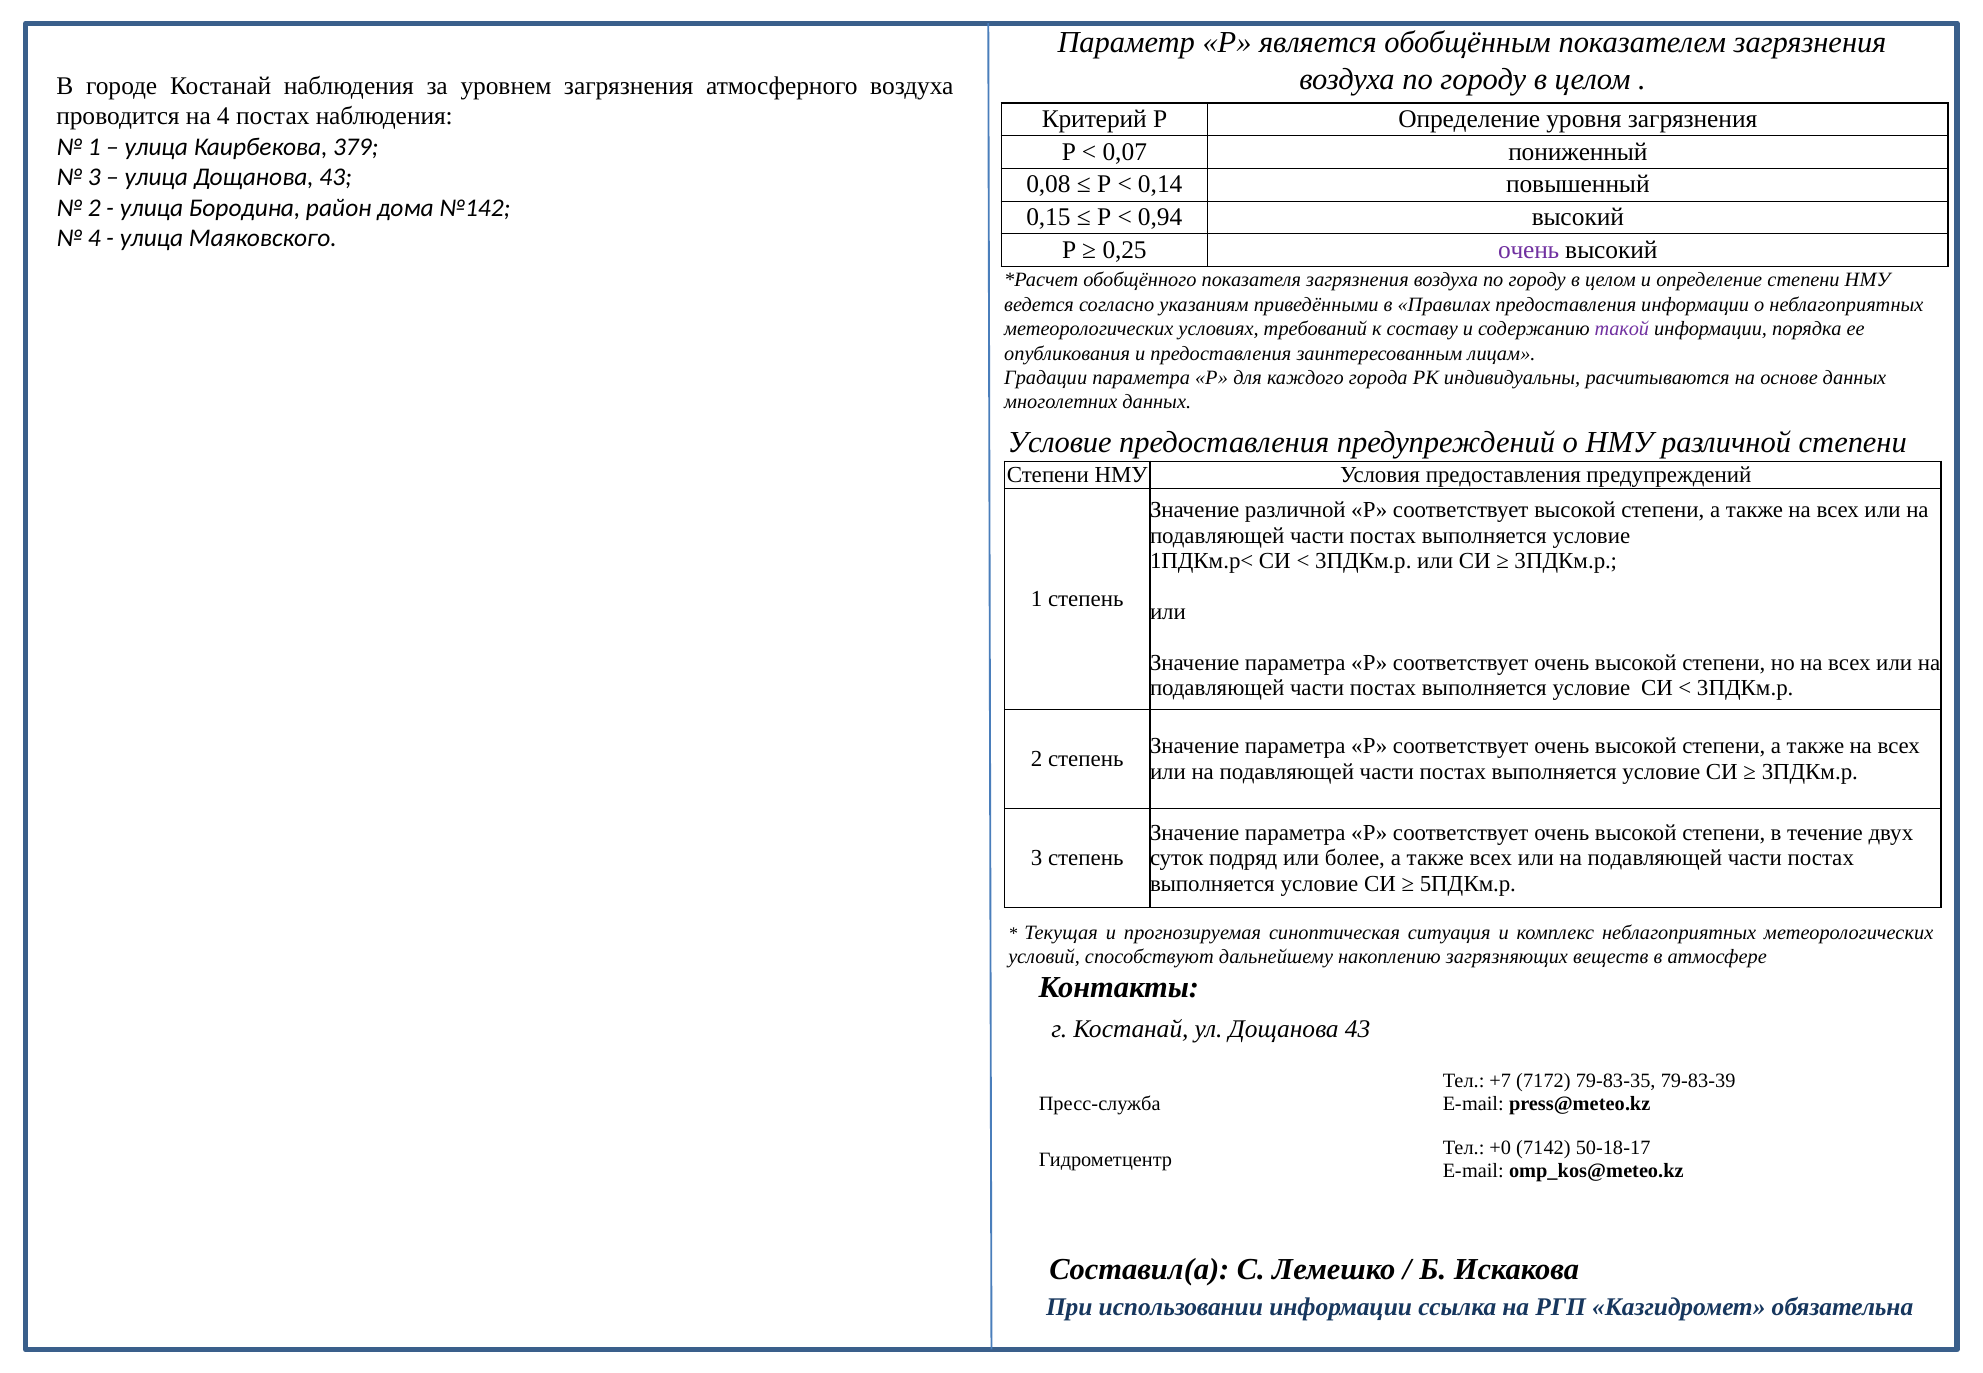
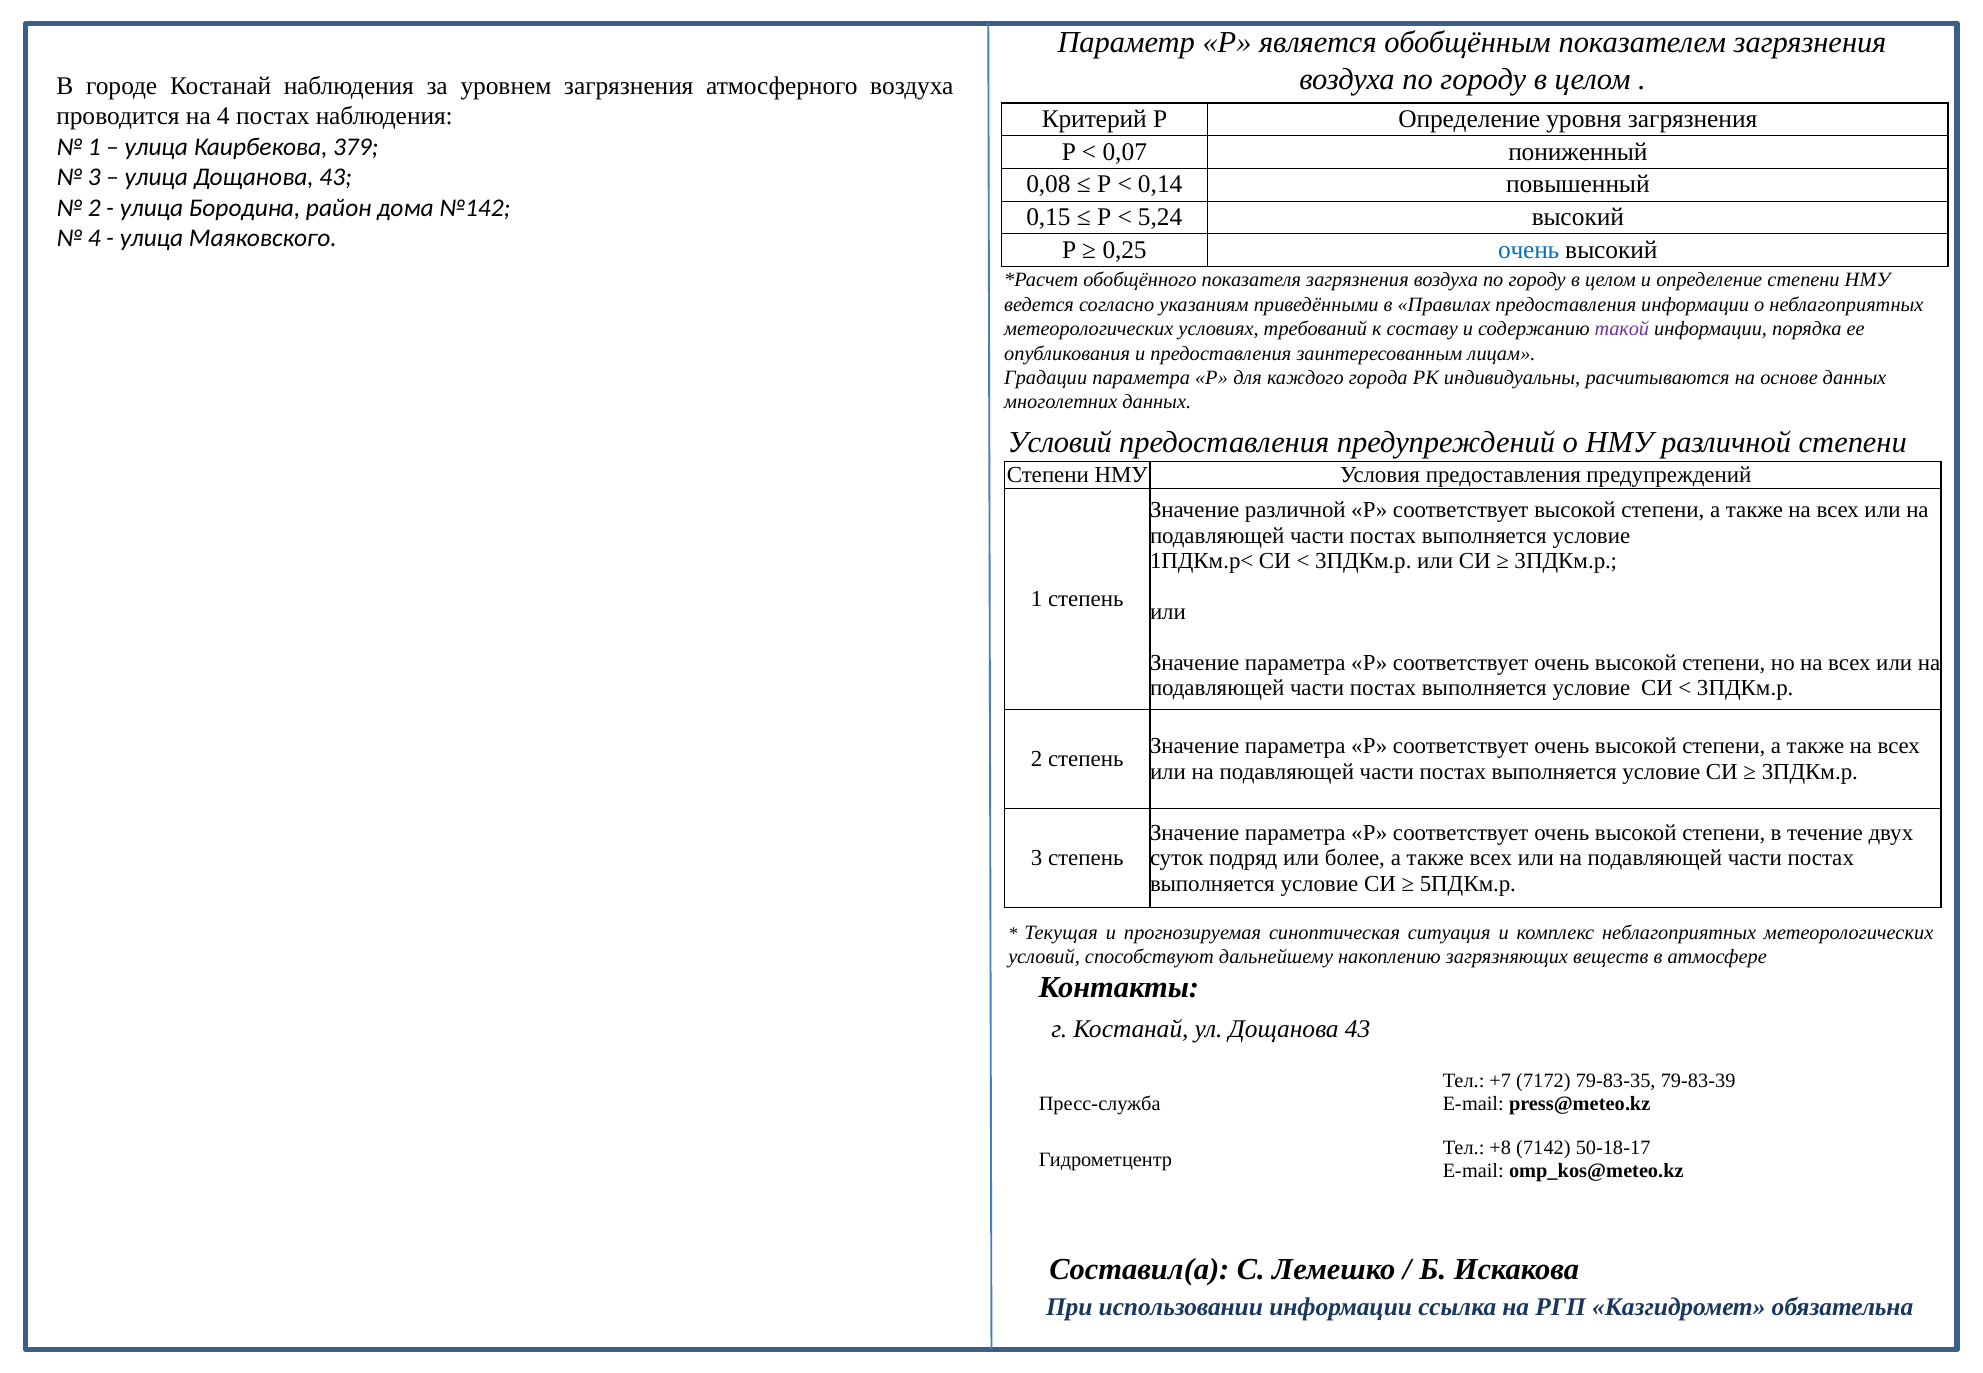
0,94: 0,94 -> 5,24
очень at (1529, 250) colour: purple -> blue
Условие at (1060, 443): Условие -> Условий
+0: +0 -> +8
